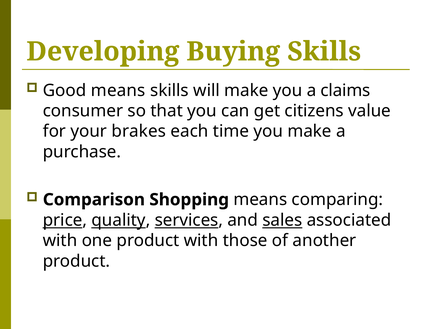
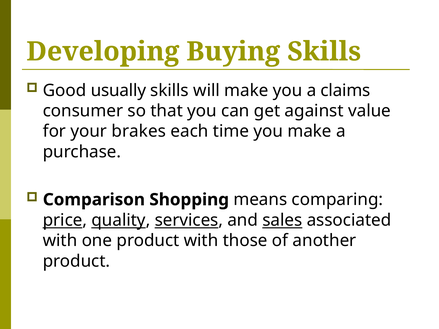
Good means: means -> usually
citizens: citizens -> against
